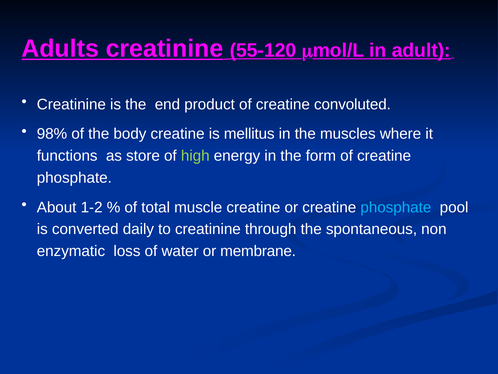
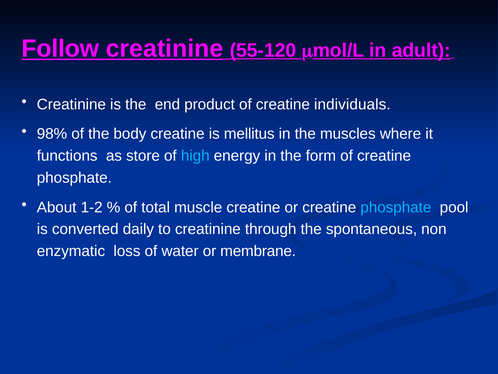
Adults: Adults -> Follow
convoluted: convoluted -> individuals
high colour: light green -> light blue
